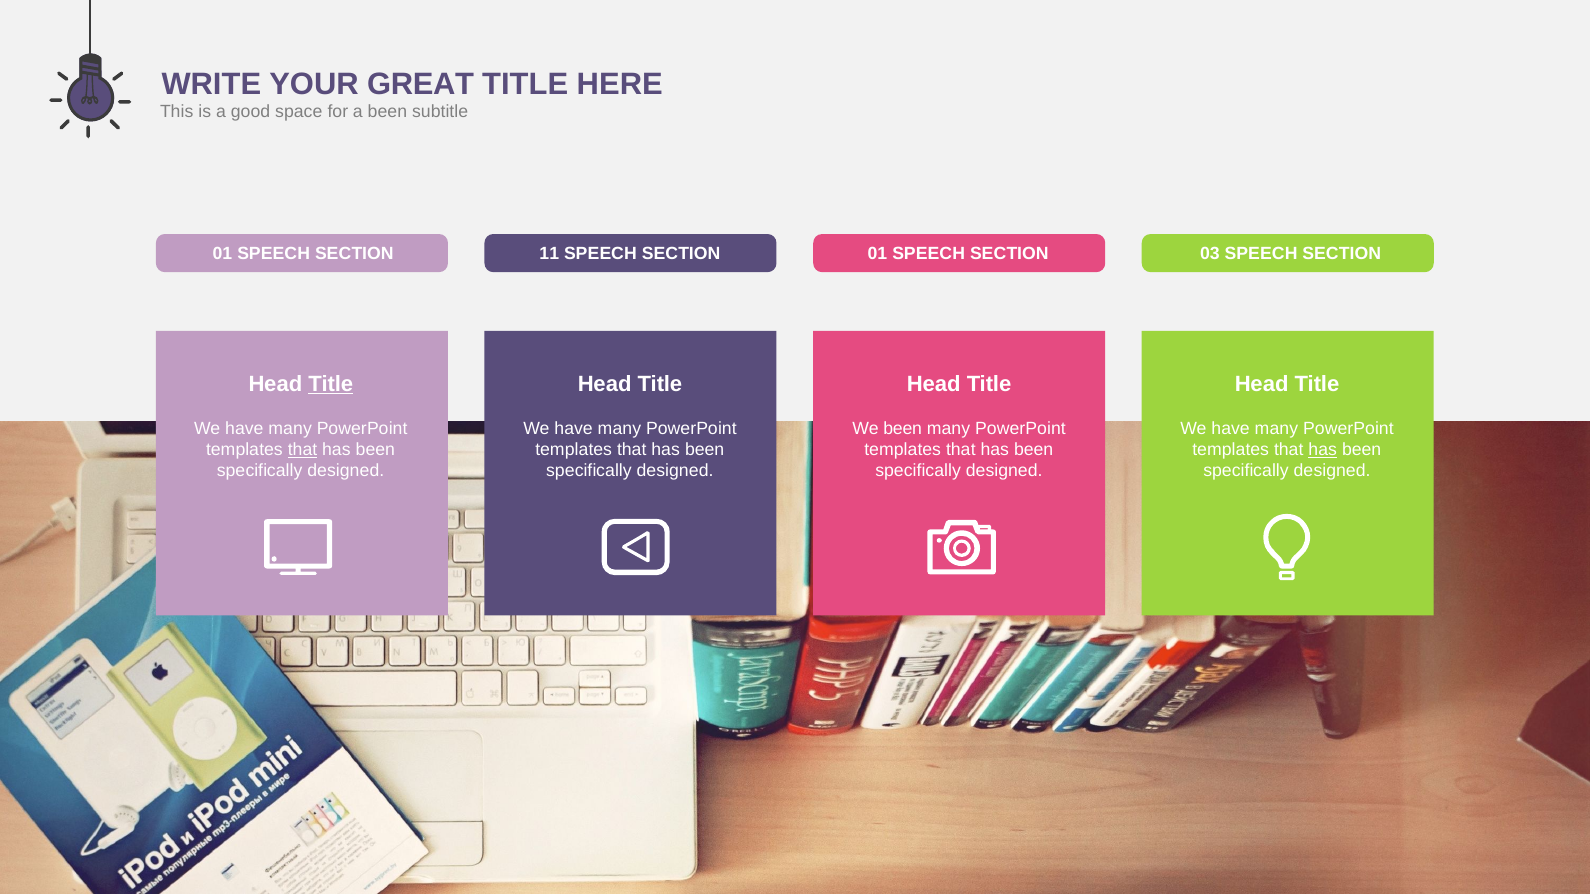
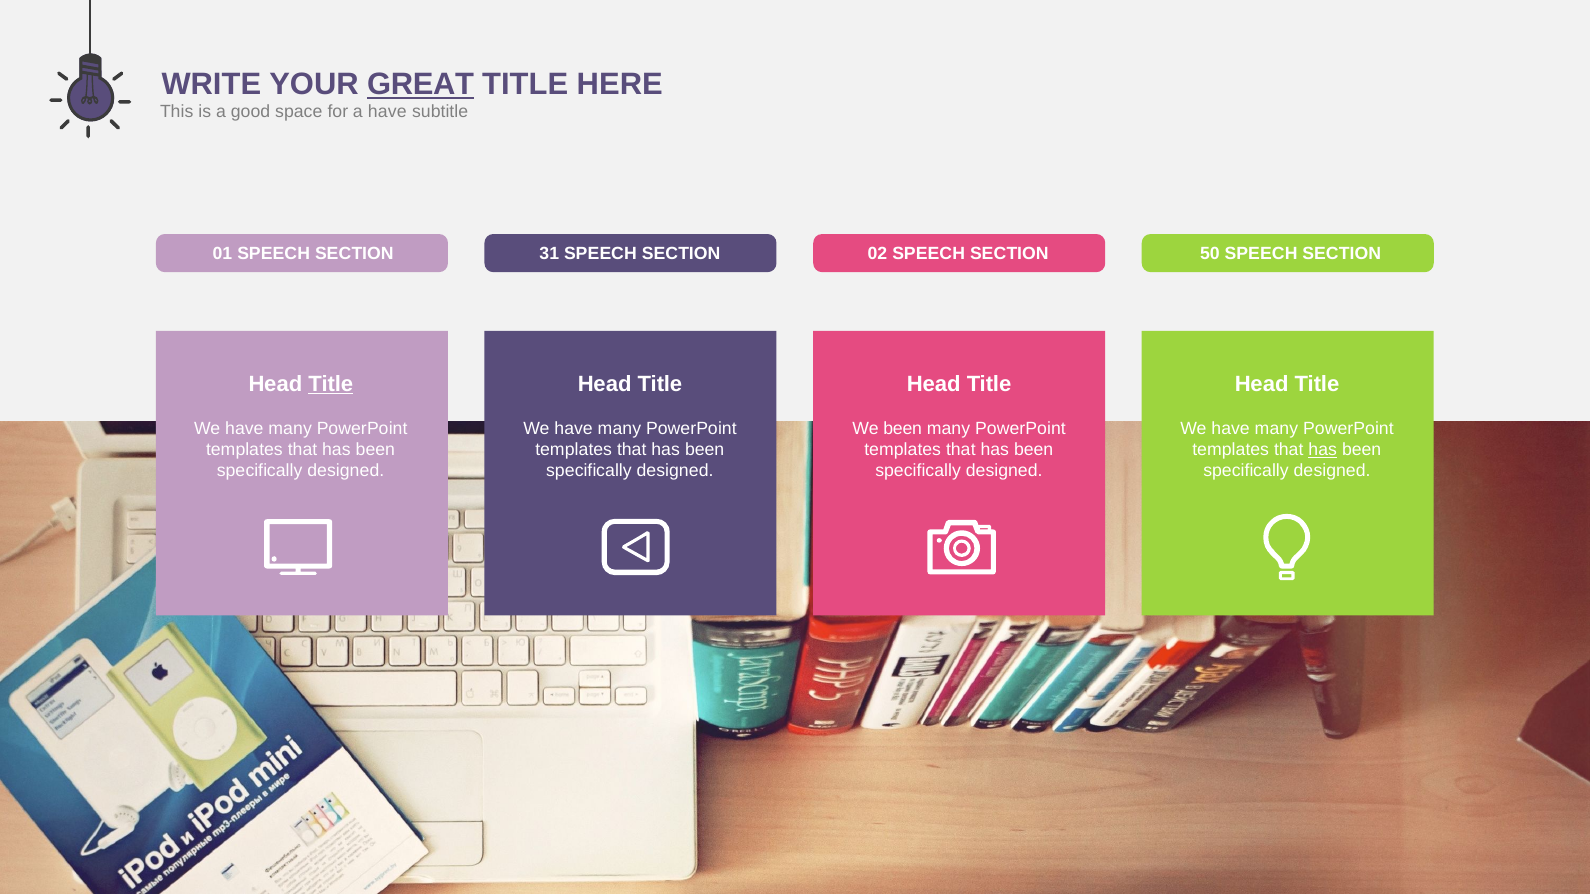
GREAT underline: none -> present
a been: been -> have
11: 11 -> 31
SECTION 01: 01 -> 02
03: 03 -> 50
that at (303, 450) underline: present -> none
